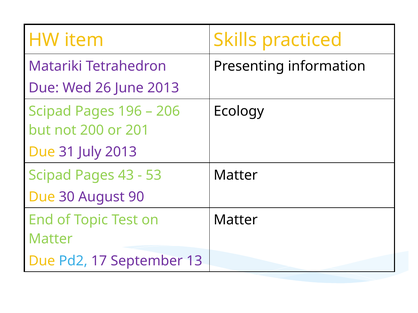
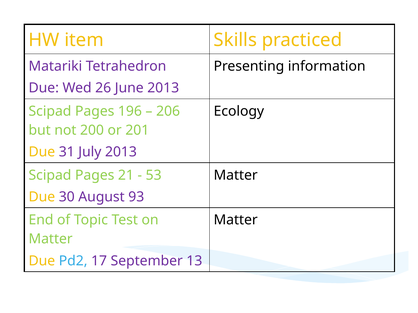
43: 43 -> 21
90: 90 -> 93
